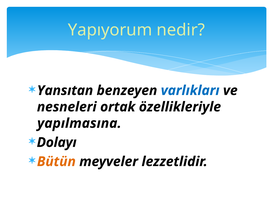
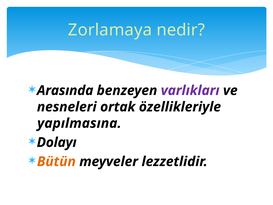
Yapıyorum: Yapıyorum -> Zorlamaya
Yansıtan: Yansıtan -> Arasında
varlıkları colour: blue -> purple
